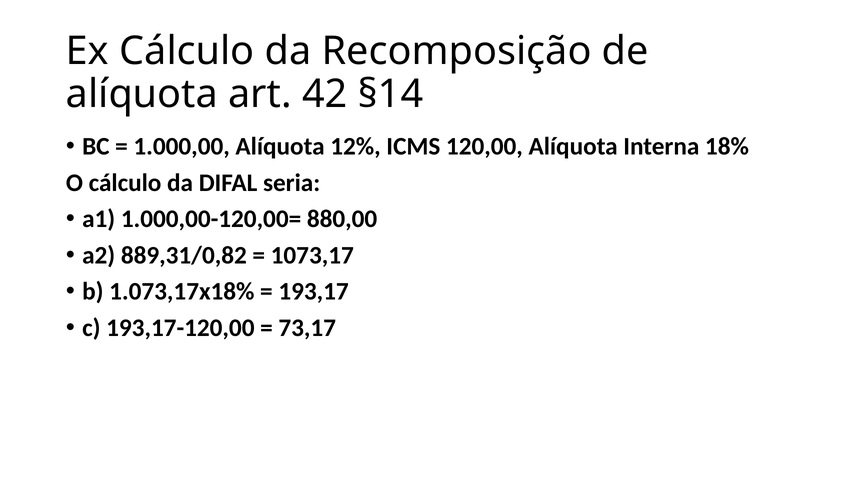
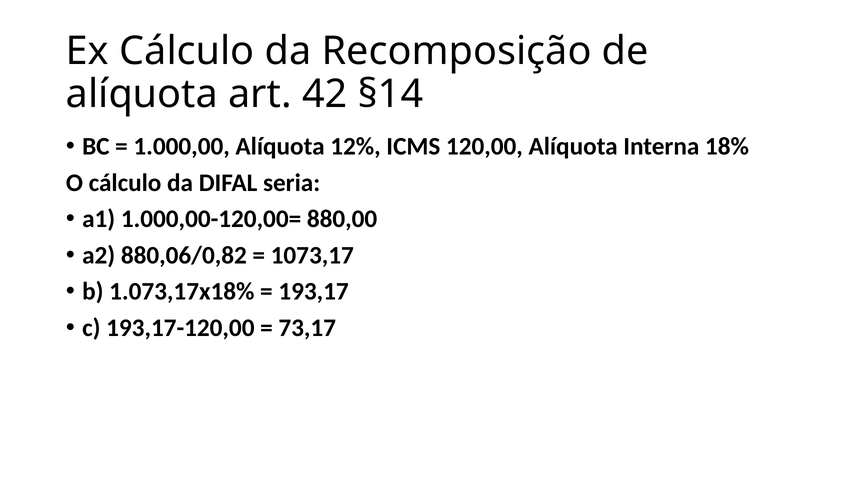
889,31/0,82: 889,31/0,82 -> 880,06/0,82
